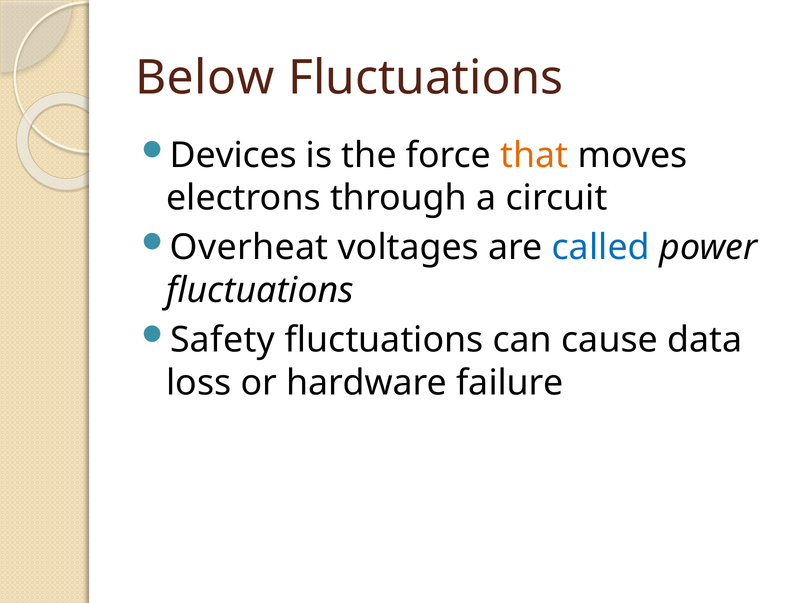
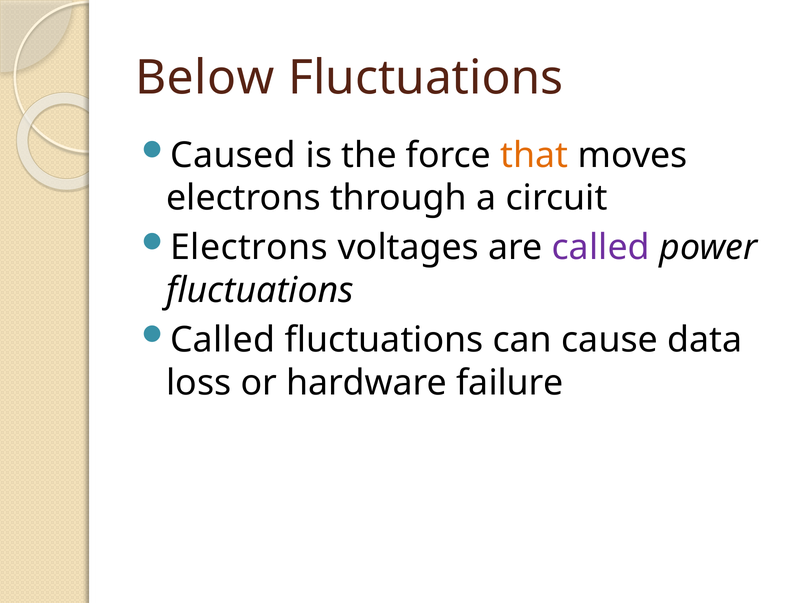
Devices: Devices -> Caused
Overheat at (249, 248): Overheat -> Electrons
called at (601, 248) colour: blue -> purple
Safety at (223, 340): Safety -> Called
